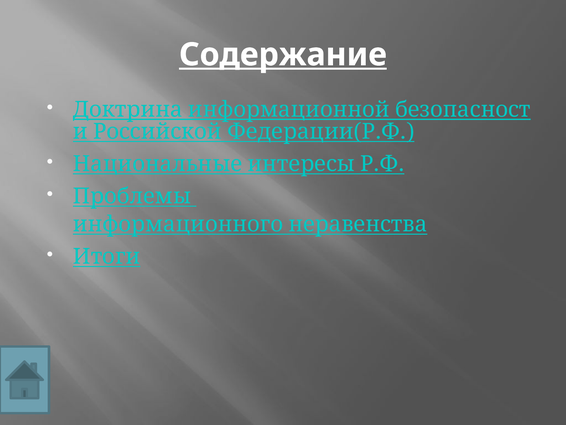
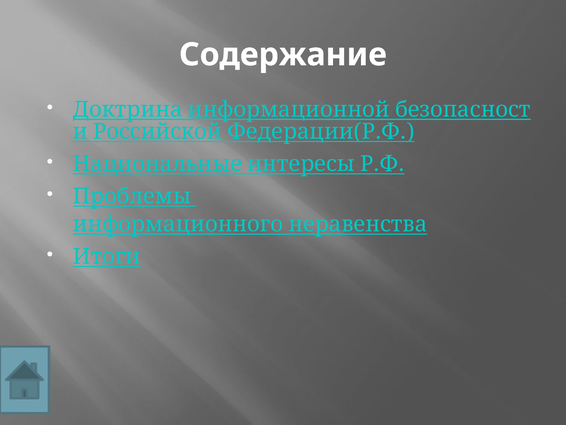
Содержание underline: present -> none
